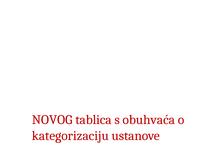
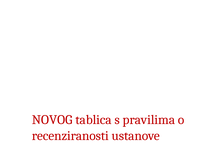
obuhvaća: obuhvaća -> pravilima
kategorizaciju: kategorizaciju -> recenziranosti
